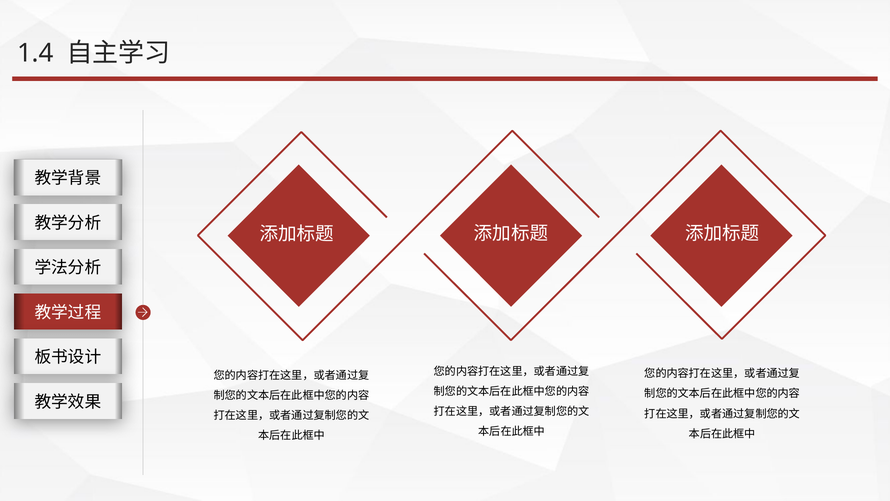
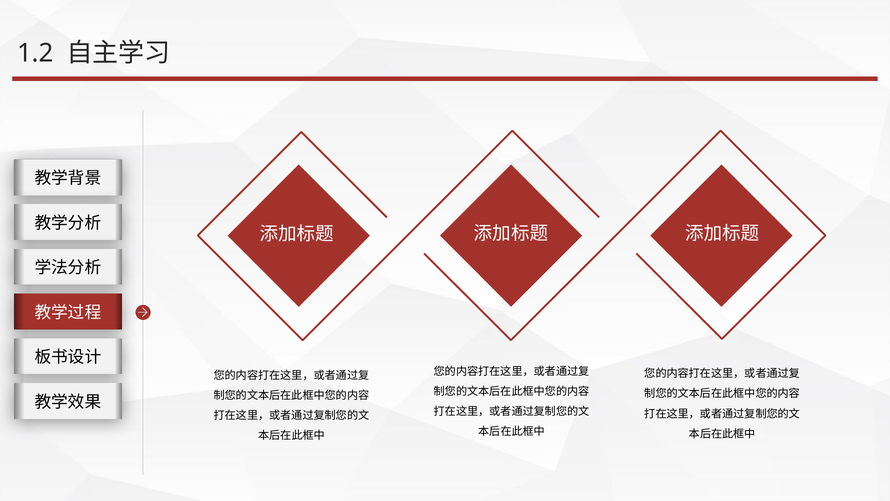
1.4: 1.4 -> 1.2
